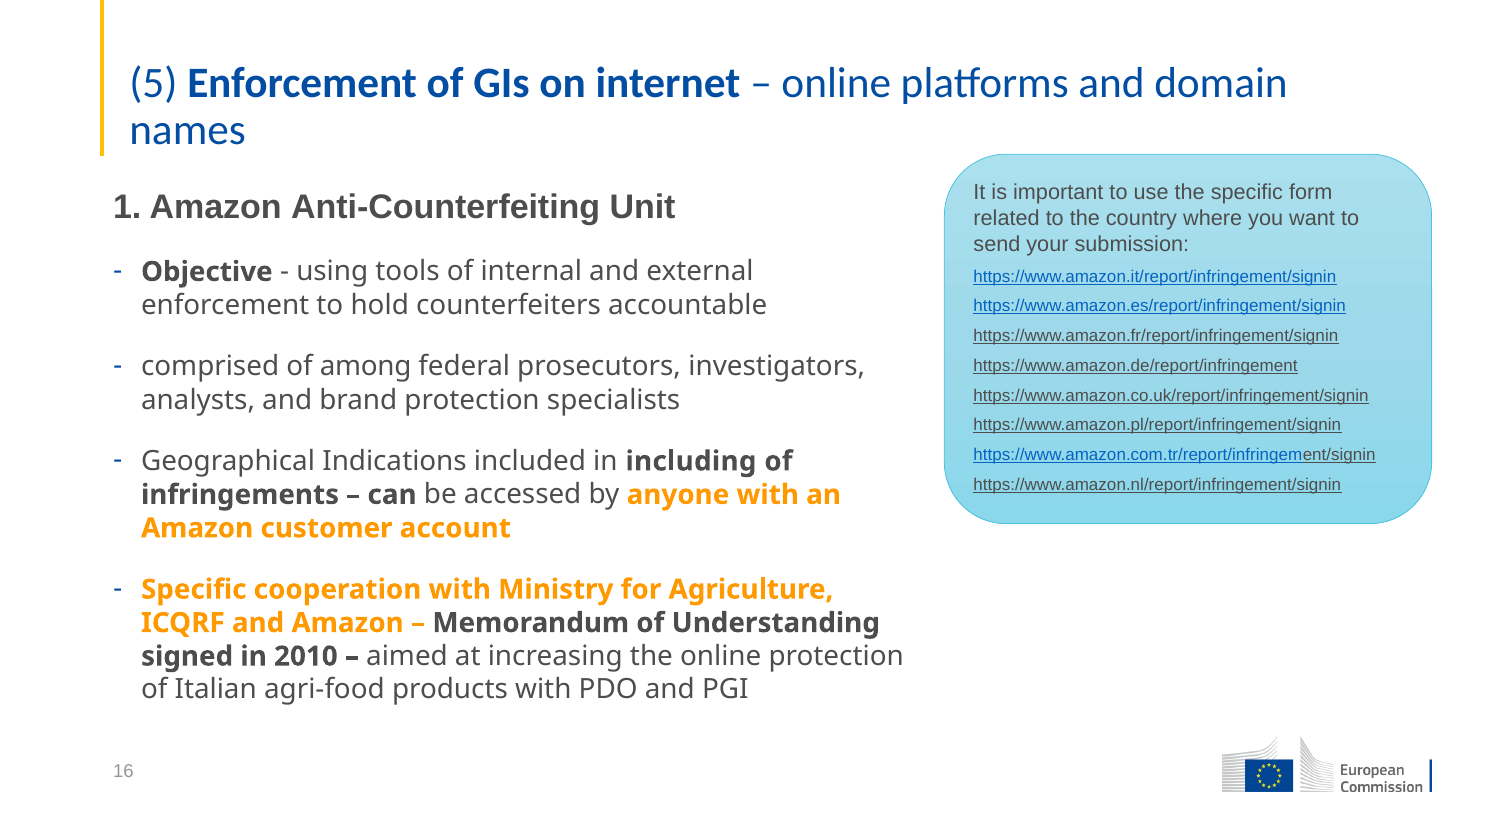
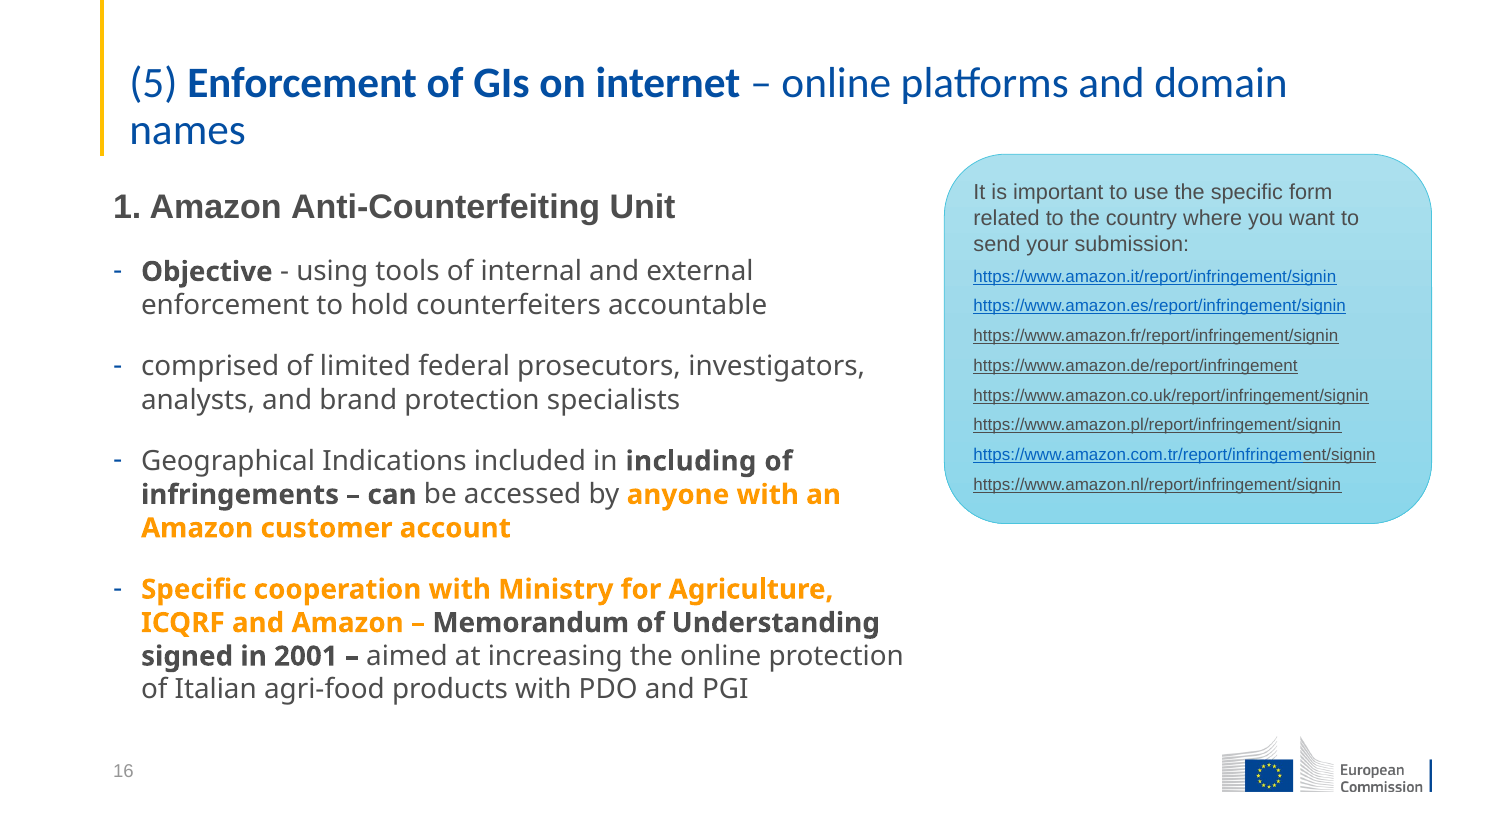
among: among -> limited
2010: 2010 -> 2001
